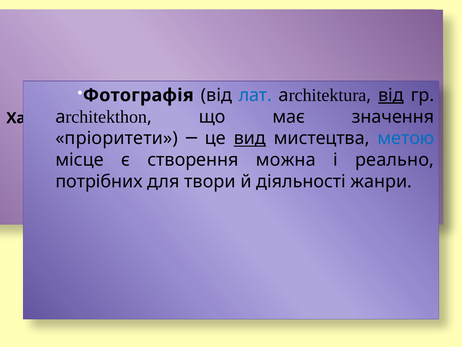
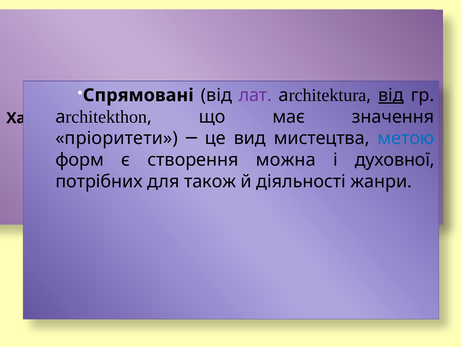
Фотографія: Фотографія -> Спрямовані
лат colour: blue -> purple
вид underline: present -> none
місце: місце -> форм
реально: реально -> духовної
твори: твори -> також
